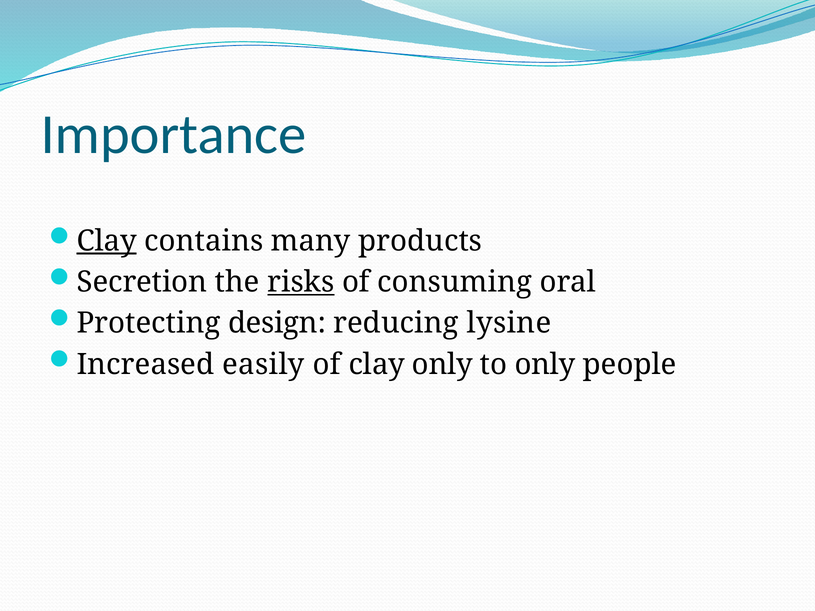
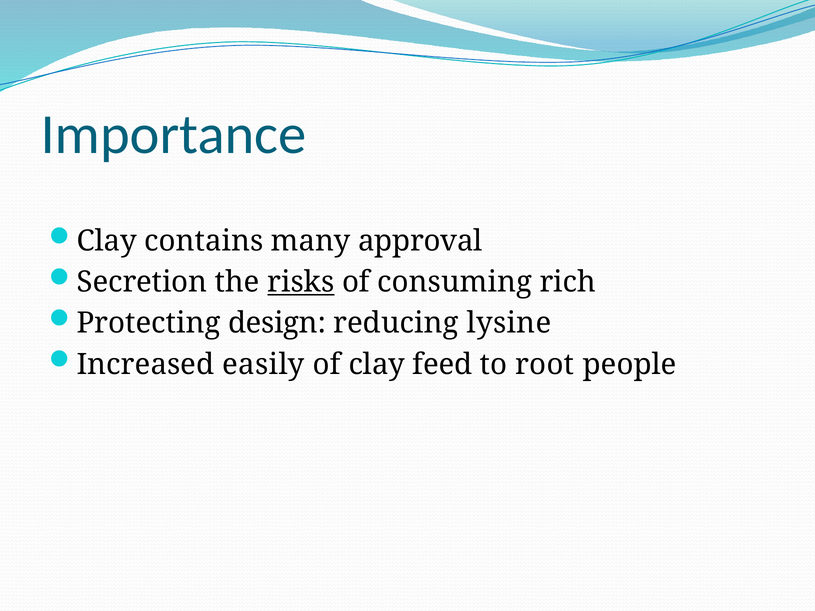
Clay at (107, 241) underline: present -> none
products: products -> approval
oral: oral -> rich
clay only: only -> feed
to only: only -> root
